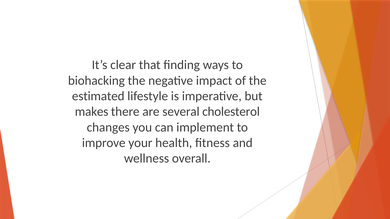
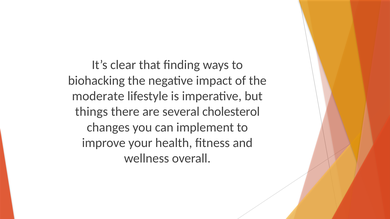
estimated: estimated -> moderate
makes: makes -> things
